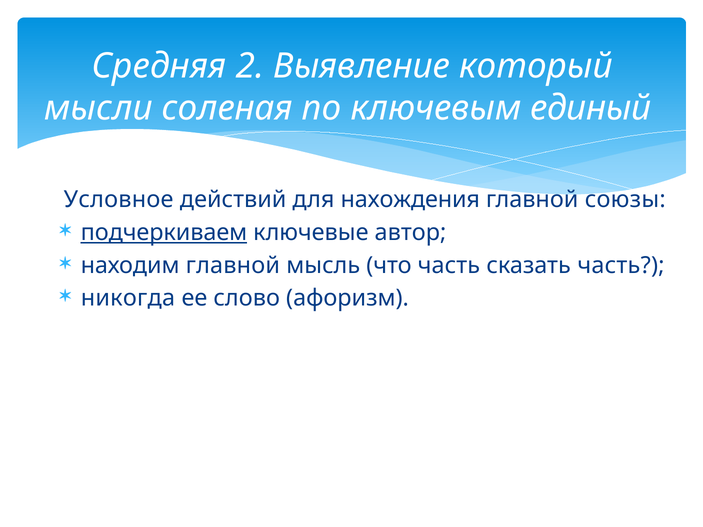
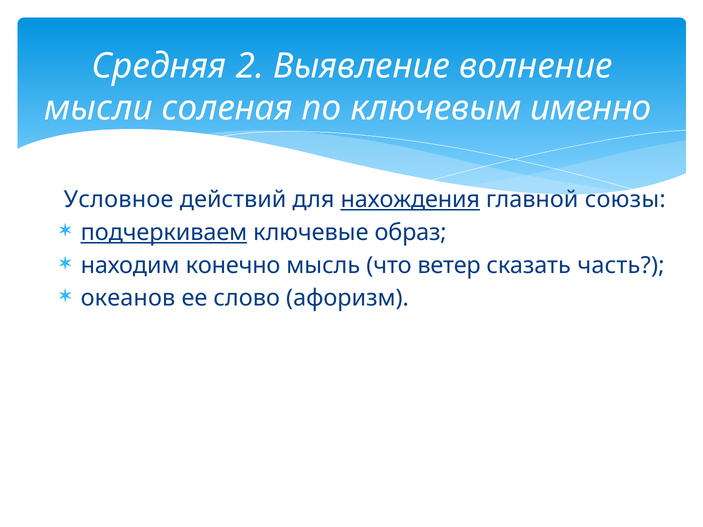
который: который -> волнение
единый: единый -> именно
нахождения underline: none -> present
автор: автор -> образ
находим главной: главной -> конечно
что часть: часть -> ветер
никогда: никогда -> океанов
